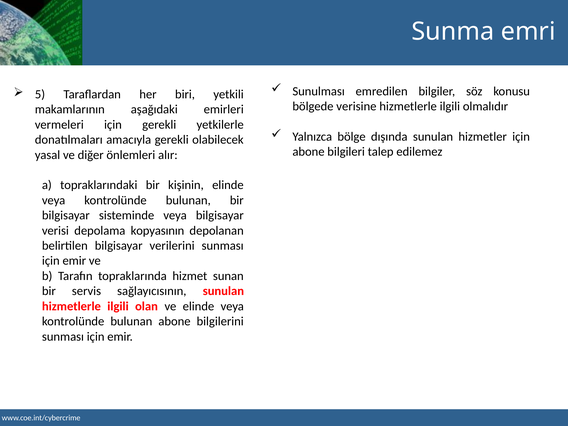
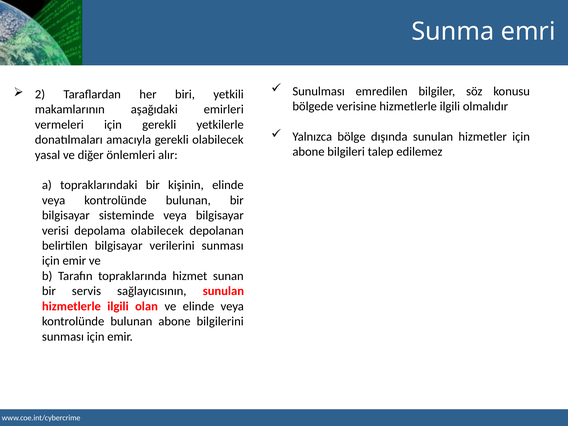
5: 5 -> 2
depolama kopyasının: kopyasının -> olabilecek
